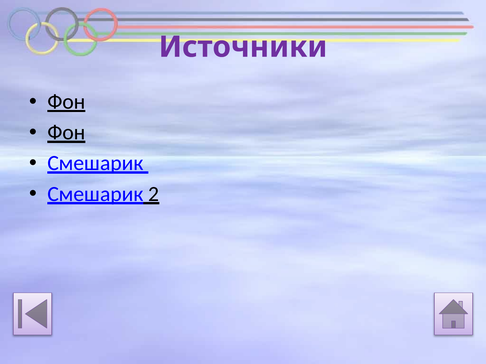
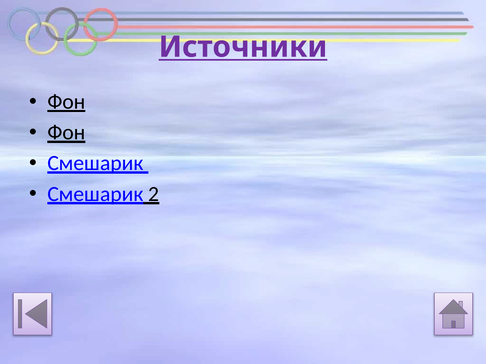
Источники underline: none -> present
